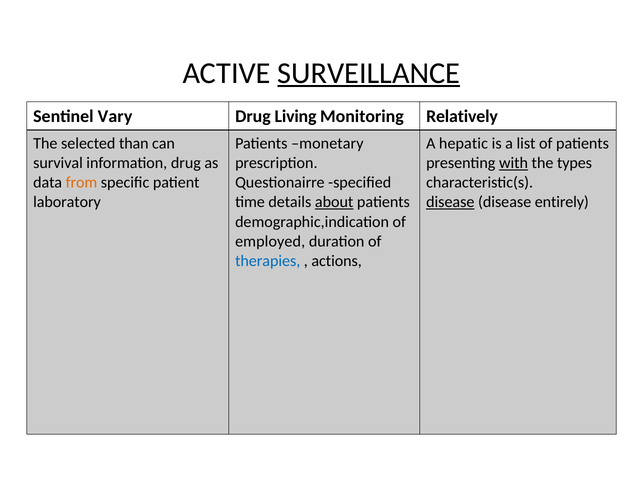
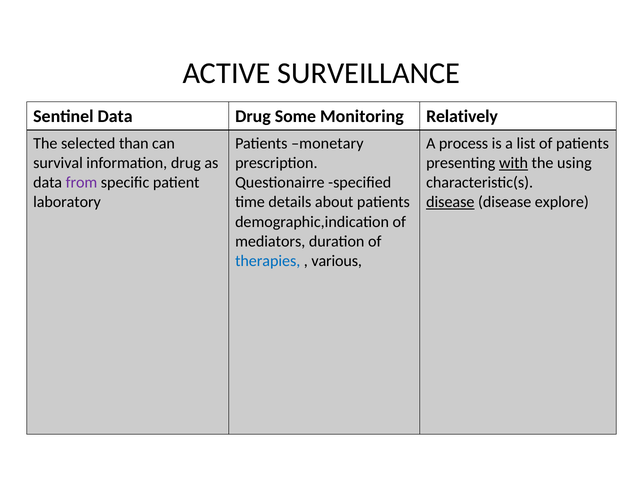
SURVEILLANCE underline: present -> none
Sentinel Vary: Vary -> Data
Living: Living -> Some
hepatic: hepatic -> process
types: types -> using
from colour: orange -> purple
about underline: present -> none
entirely: entirely -> explore
employed: employed -> mediators
actions: actions -> various
